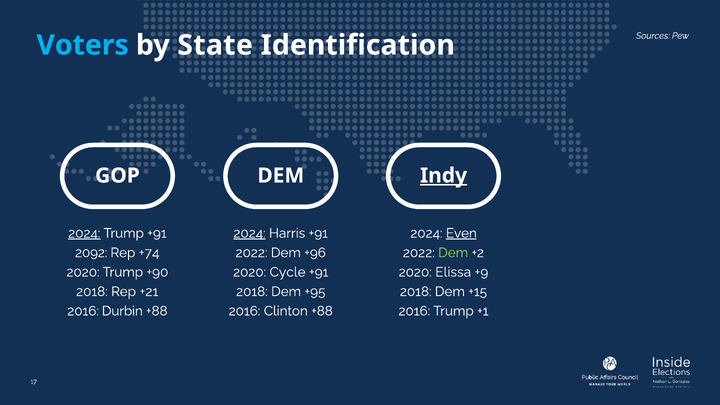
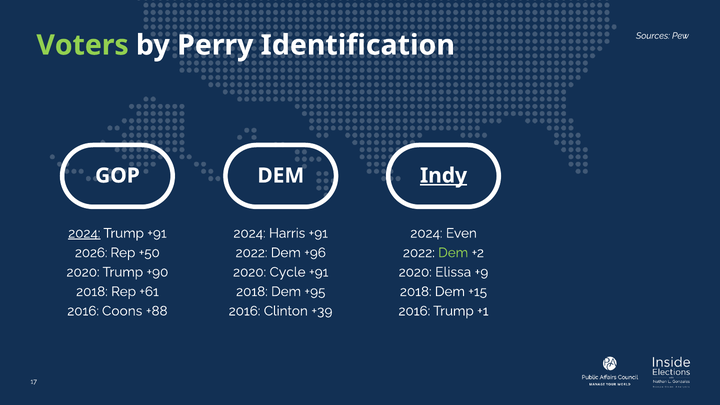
Voters colour: light blue -> light green
State: State -> Perry
2024 at (250, 233) underline: present -> none
Even underline: present -> none
2092: 2092 -> 2026
+74: +74 -> +50
+21: +21 -> +61
Durbin: Durbin -> Coons
Clinton +88: +88 -> +39
